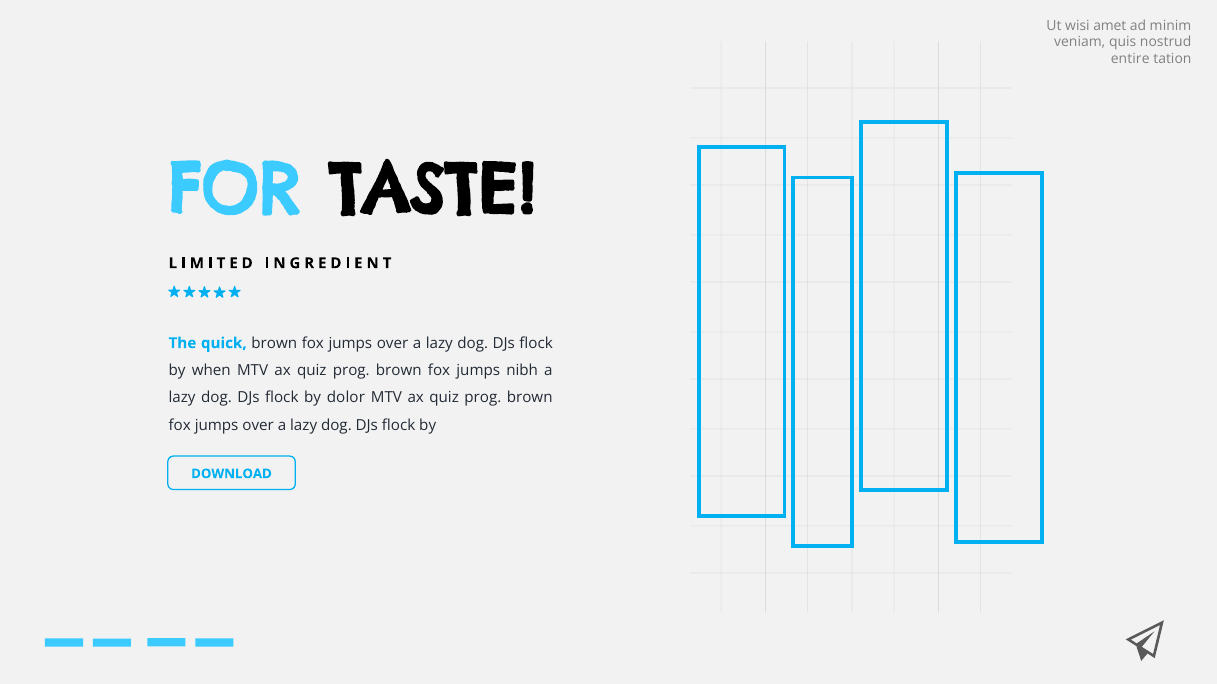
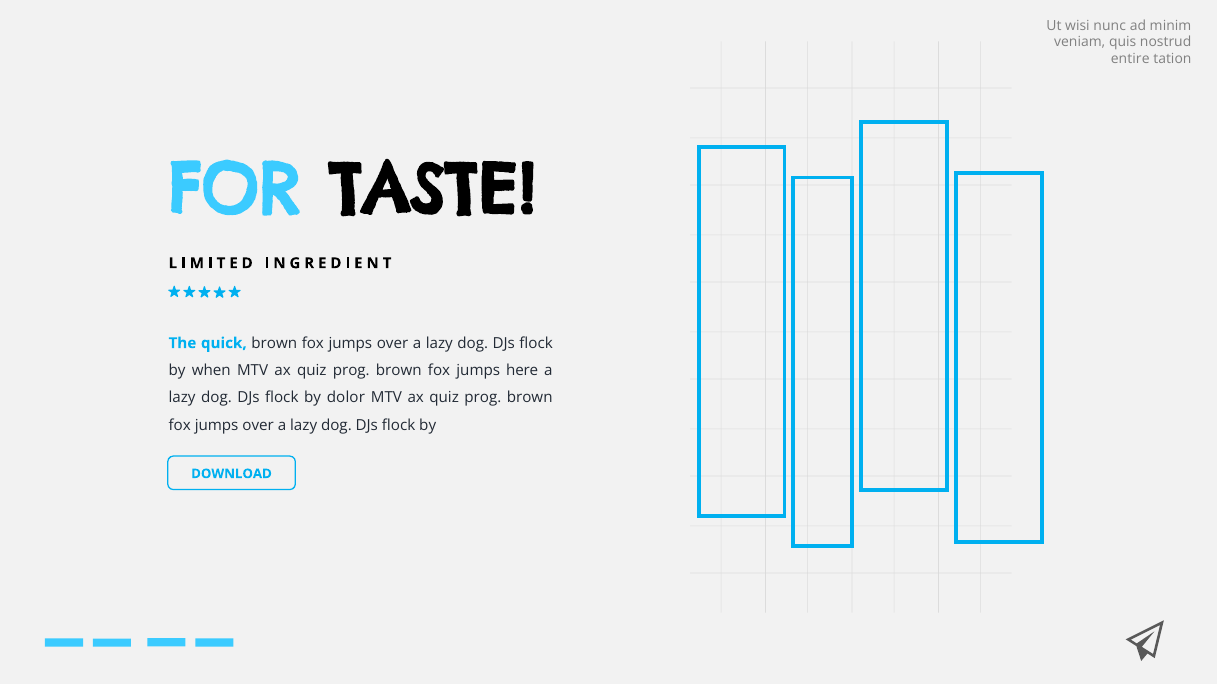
amet: amet -> nunc
nibh: nibh -> here
